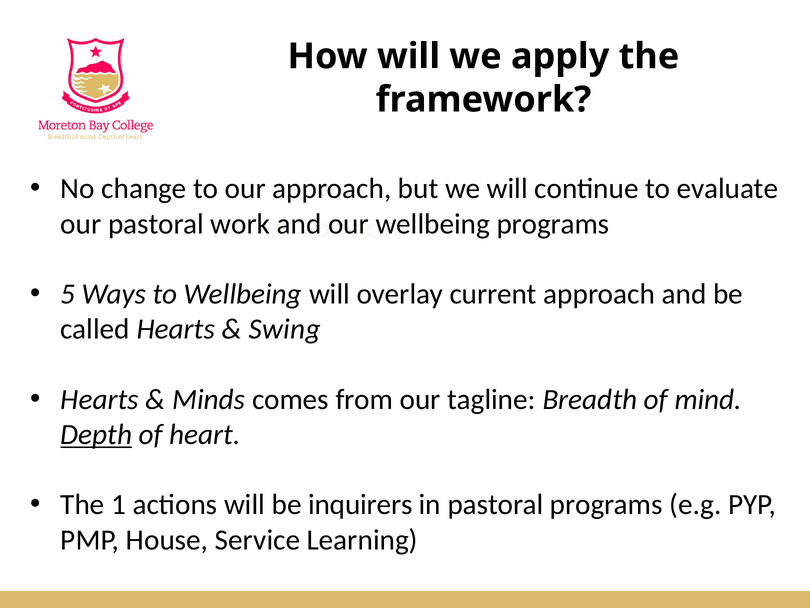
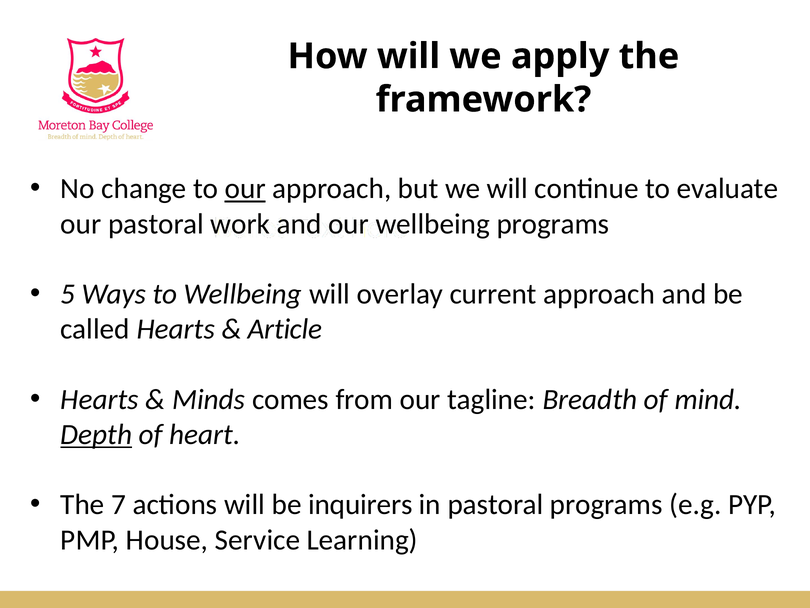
our at (245, 189) underline: none -> present
Swing: Swing -> Article
1: 1 -> 7
